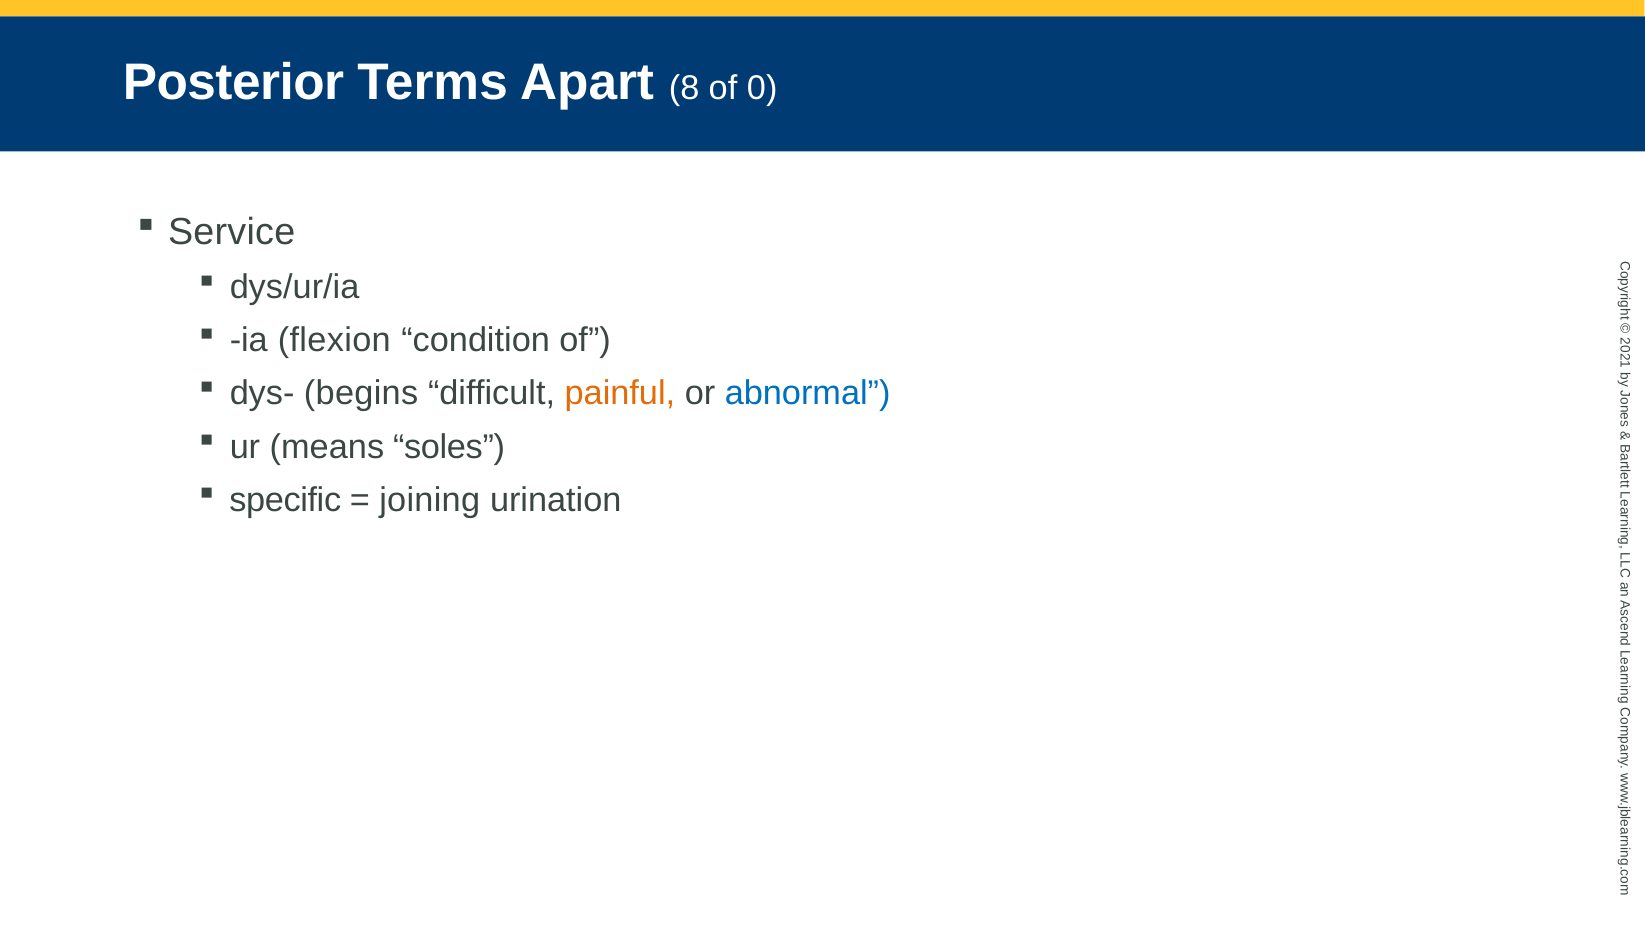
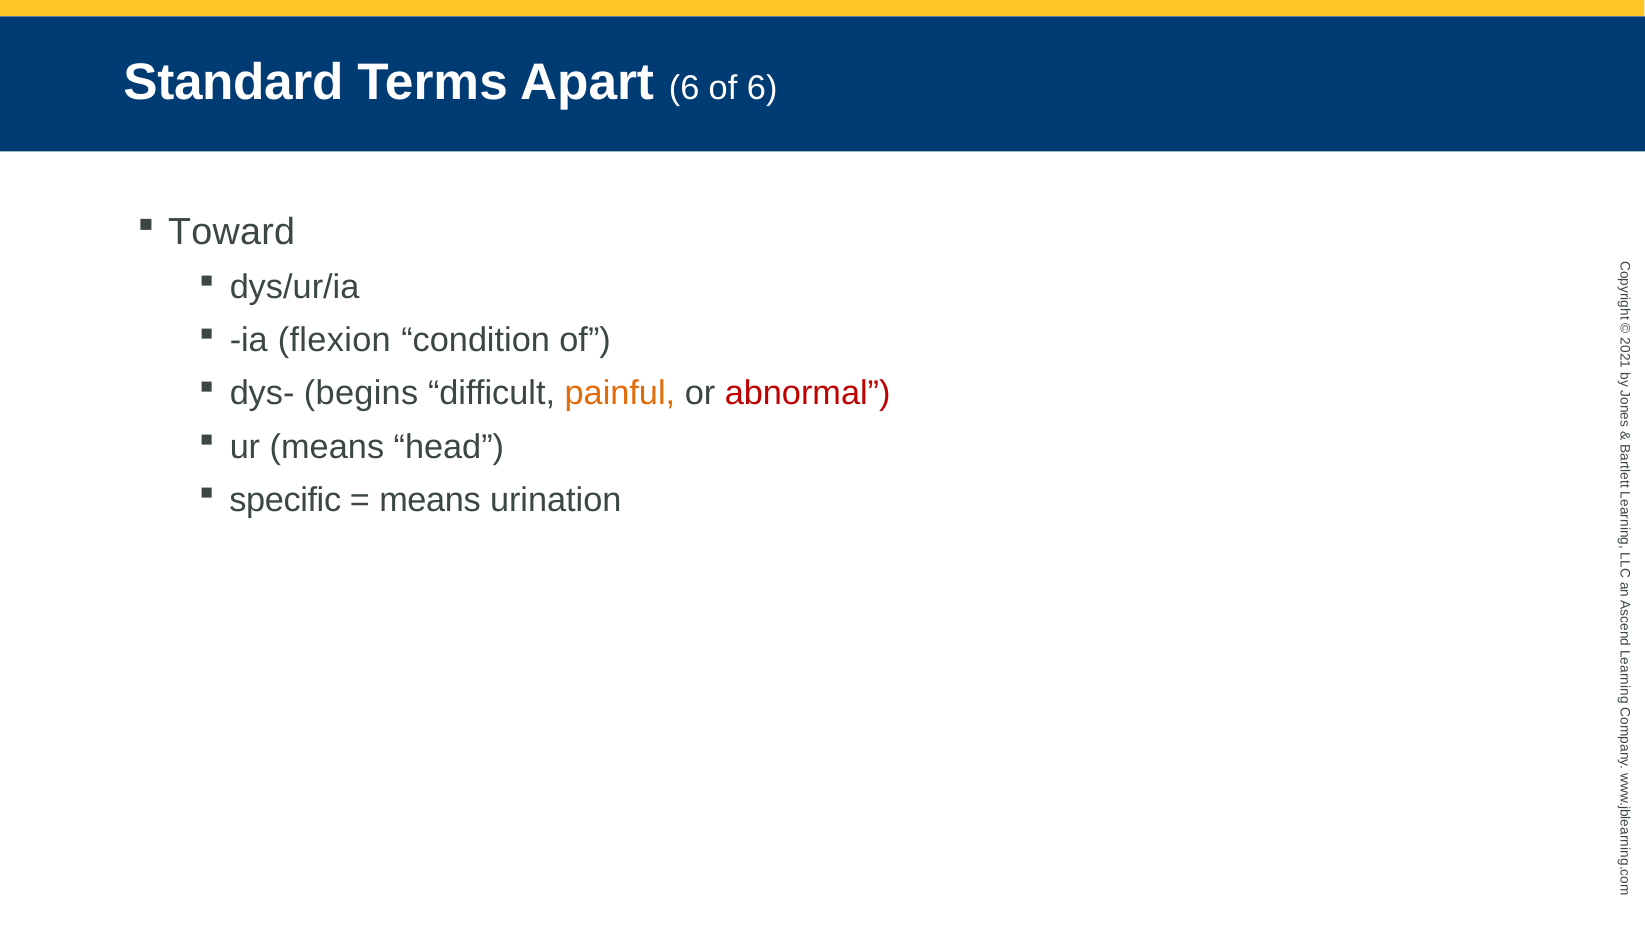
Posterior: Posterior -> Standard
Apart 8: 8 -> 6
of 0: 0 -> 6
Service: Service -> Toward
abnormal colour: blue -> red
soles: soles -> head
joining at (430, 500): joining -> means
